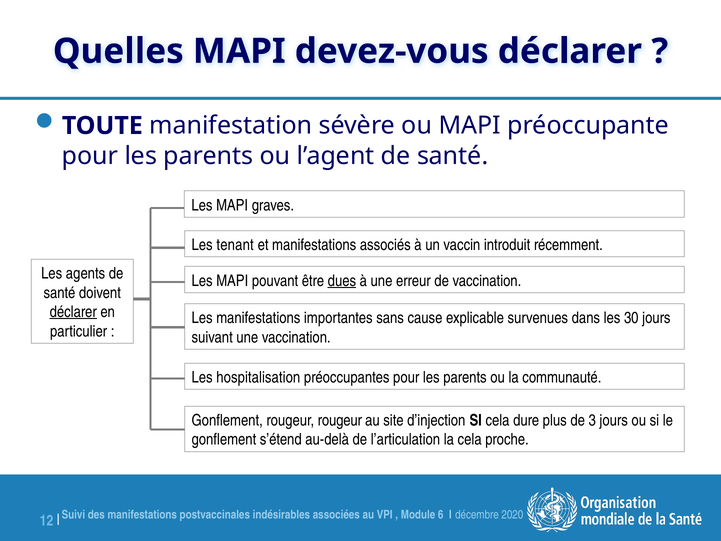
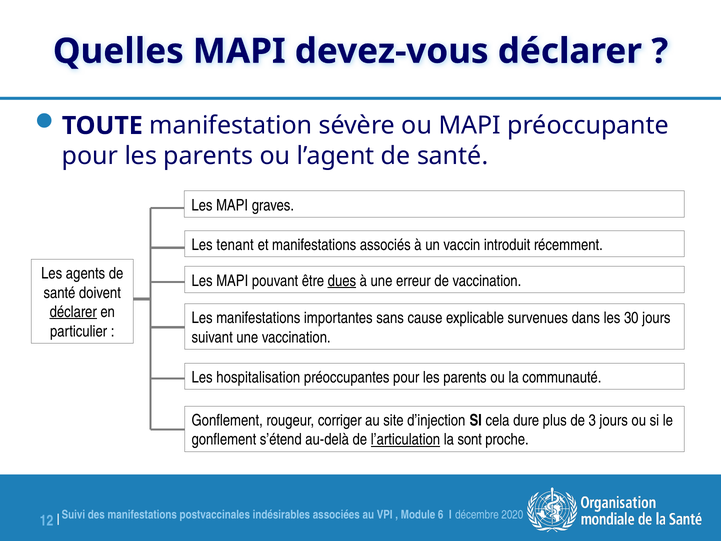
rougeur rougeur: rougeur -> corriger
l’articulation underline: none -> present
la cela: cela -> sont
